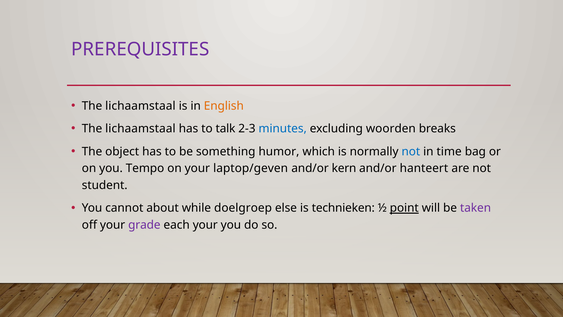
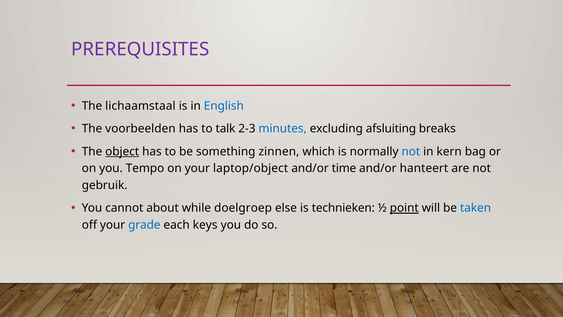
English colour: orange -> blue
lichaamstaal at (140, 129): lichaamstaal -> voorbeelden
woorden: woorden -> afsluiting
object underline: none -> present
humor: humor -> zinnen
time: time -> kern
laptop/geven: laptop/geven -> laptop/object
kern: kern -> time
student: student -> gebruik
taken colour: purple -> blue
grade colour: purple -> blue
each your: your -> keys
